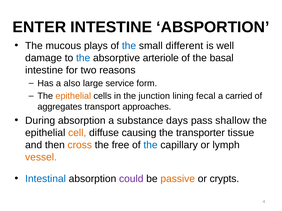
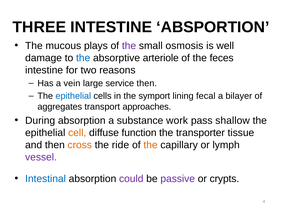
ENTER: ENTER -> THREE
the at (129, 46) colour: blue -> purple
different: different -> osmosis
basal: basal -> feces
also: also -> vein
service form: form -> then
epithelial at (73, 96) colour: orange -> blue
junction: junction -> symport
carried: carried -> bilayer
days: days -> work
causing: causing -> function
free: free -> ride
the at (151, 145) colour: blue -> orange
vessel colour: orange -> purple
passive colour: orange -> purple
